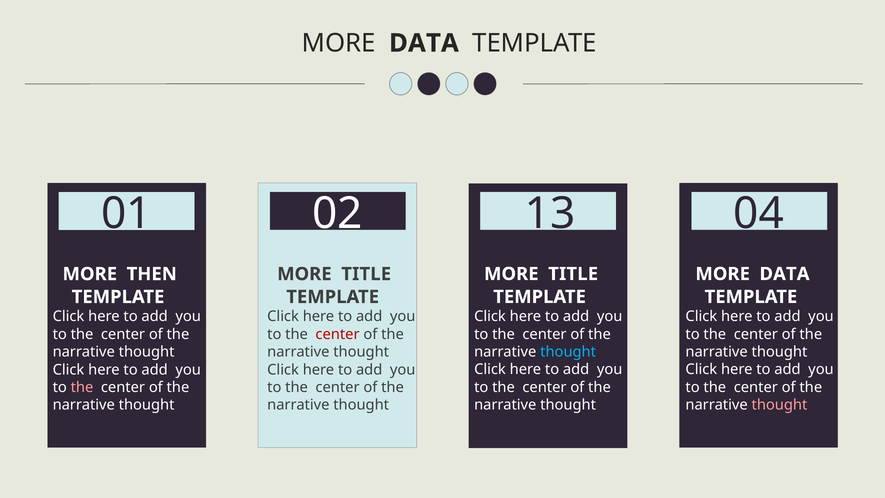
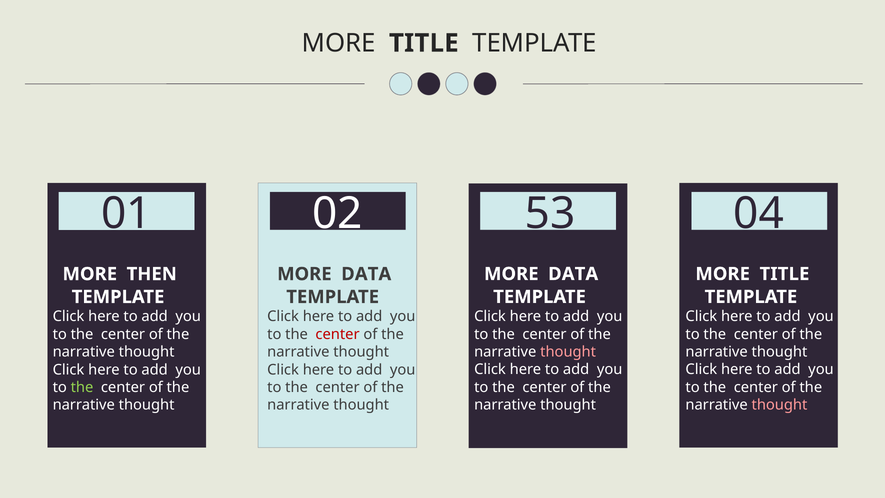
DATA at (424, 43): DATA -> TITLE
13: 13 -> 53
TITLE at (573, 274): TITLE -> DATA
DATA at (785, 274): DATA -> TITLE
TITLE at (366, 274): TITLE -> DATA
thought at (568, 352) colour: light blue -> pink
the at (82, 387) colour: pink -> light green
